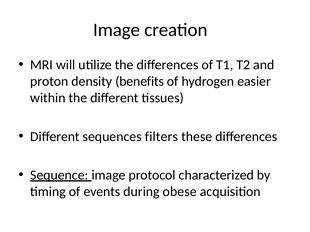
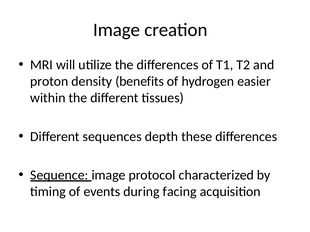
filters: filters -> depth
obese: obese -> facing
